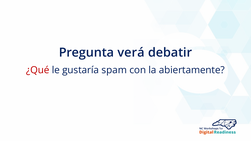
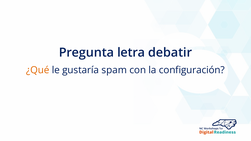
verá: verá -> letra
¿Qué colour: red -> orange
abiertamente: abiertamente -> configuración
